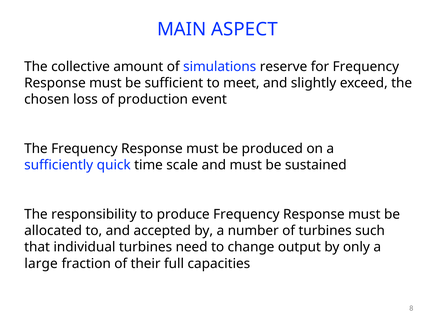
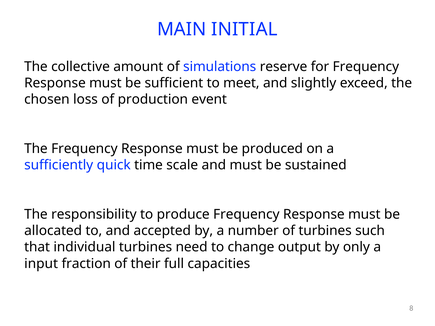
ASPECT: ASPECT -> INITIAL
large: large -> input
